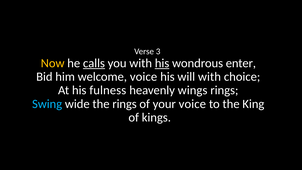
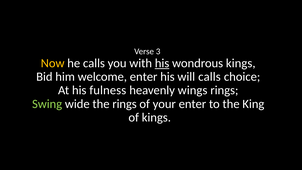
calls at (94, 63) underline: present -> none
wondrous enter: enter -> kings
welcome voice: voice -> enter
will with: with -> calls
Swing colour: light blue -> light green
your voice: voice -> enter
